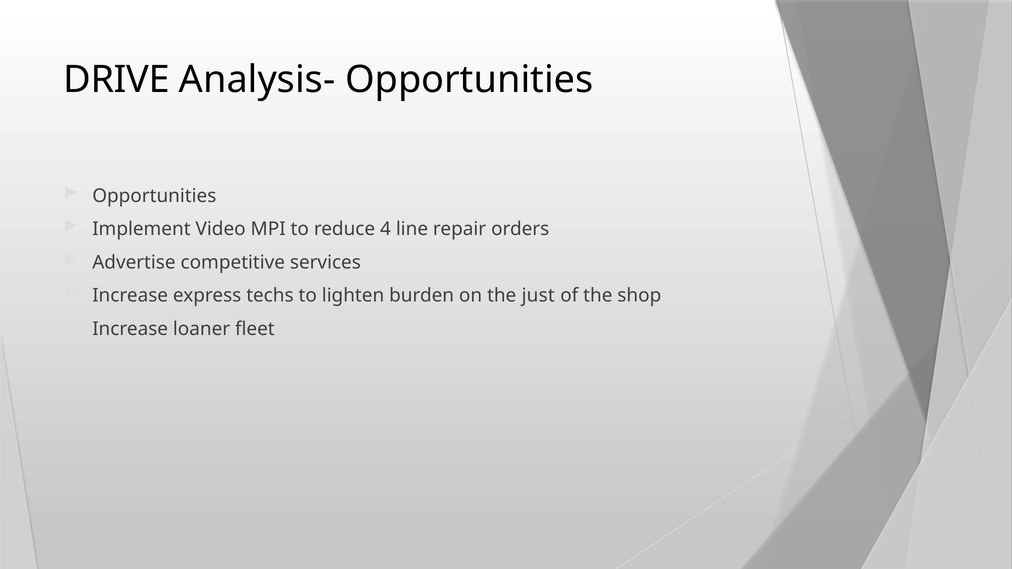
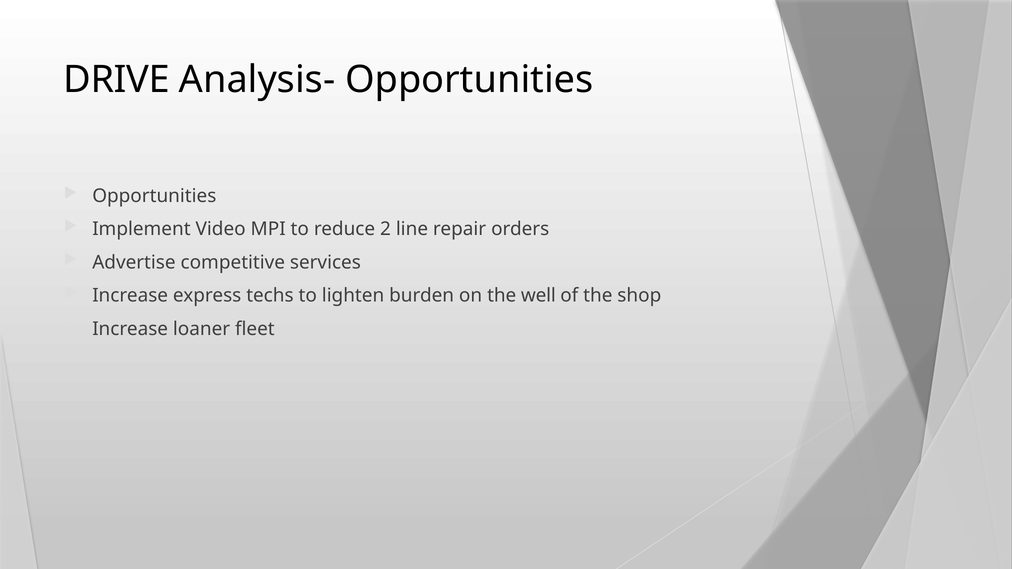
4: 4 -> 2
just: just -> well
